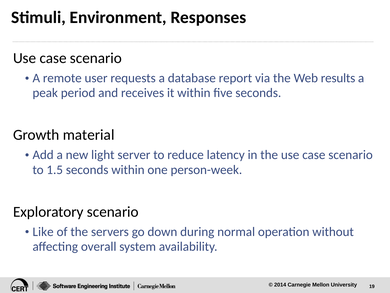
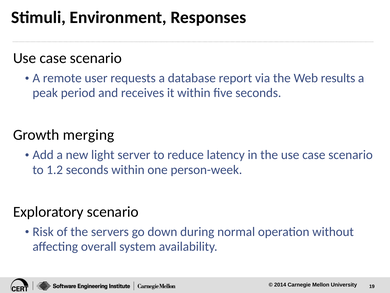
material: material -> merging
1.5: 1.5 -> 1.2
Like: Like -> Risk
